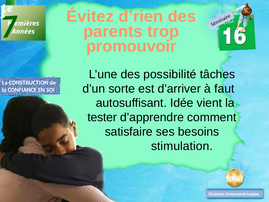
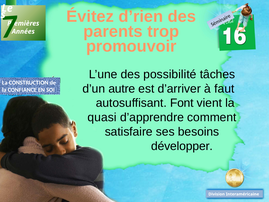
sorte: sorte -> autre
Idée: Idée -> Font
tester: tester -> quasi
stimulation: stimulation -> développer
